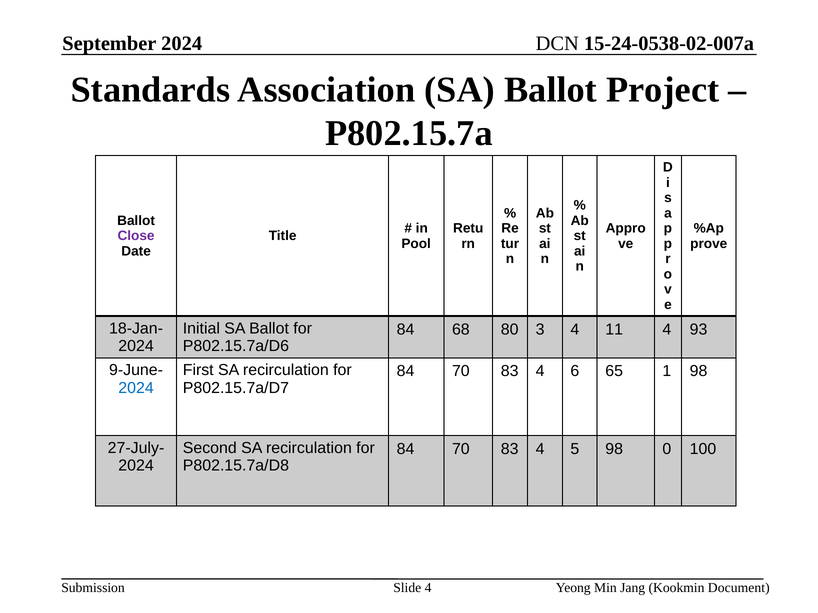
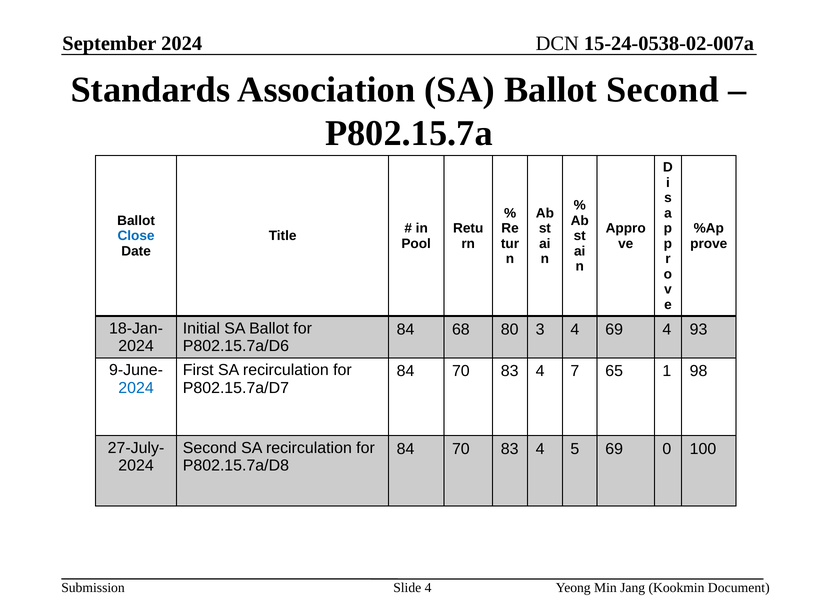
Ballot Project: Project -> Second
Close colour: purple -> blue
4 11: 11 -> 69
6: 6 -> 7
5 98: 98 -> 69
